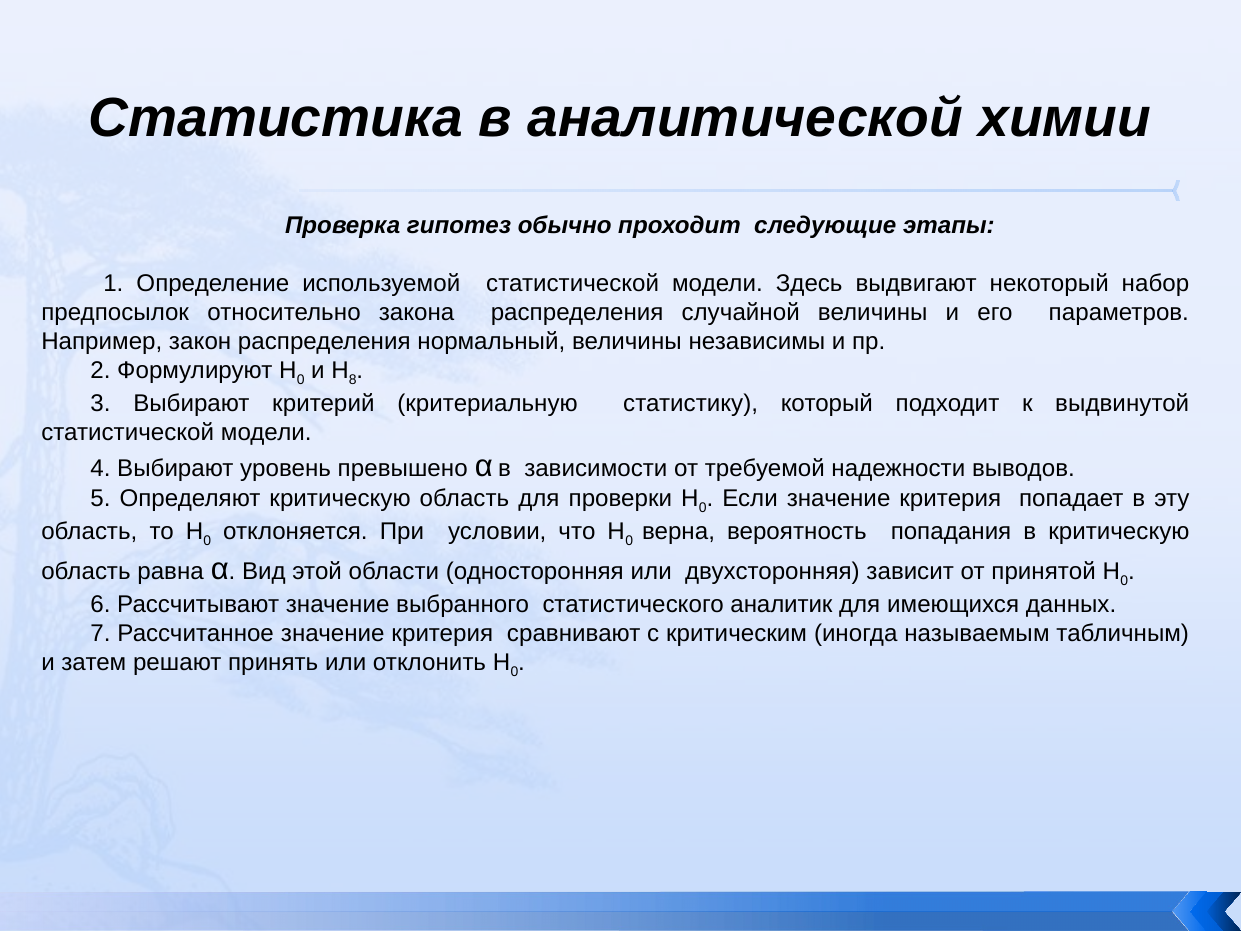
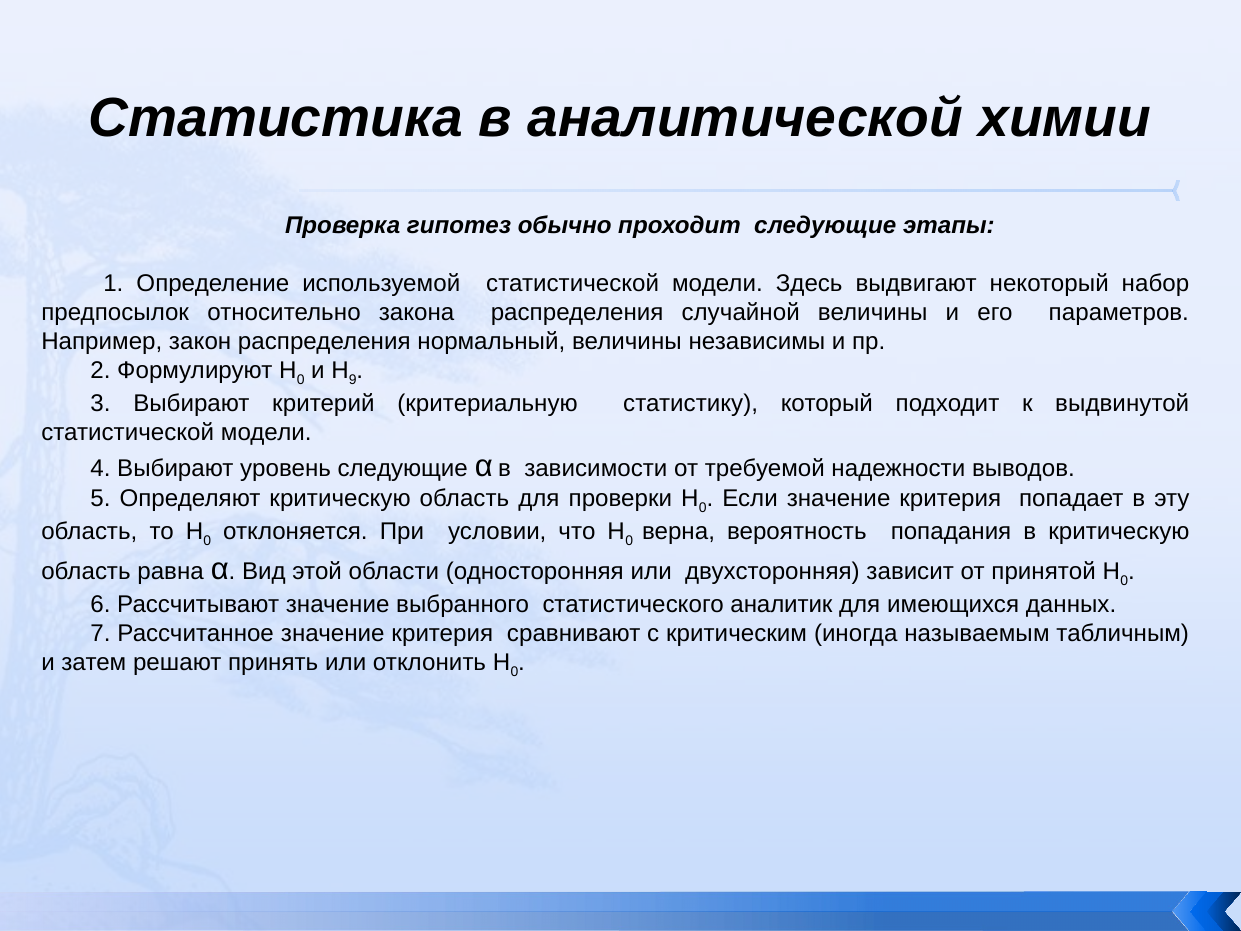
8: 8 -> 9
уровень превышено: превышено -> следующие
